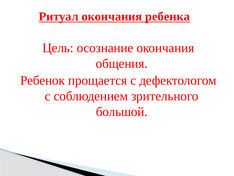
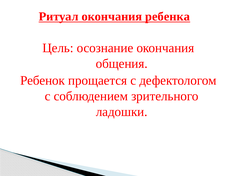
большой: большой -> ладошки
